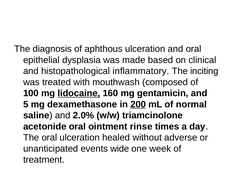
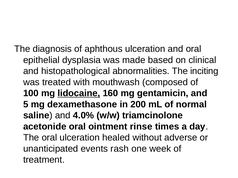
inflammatory: inflammatory -> abnormalities
200 underline: present -> none
2.0%: 2.0% -> 4.0%
wide: wide -> rash
